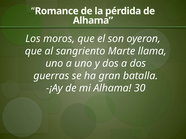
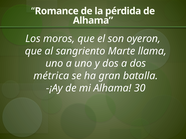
guerras: guerras -> métrica
